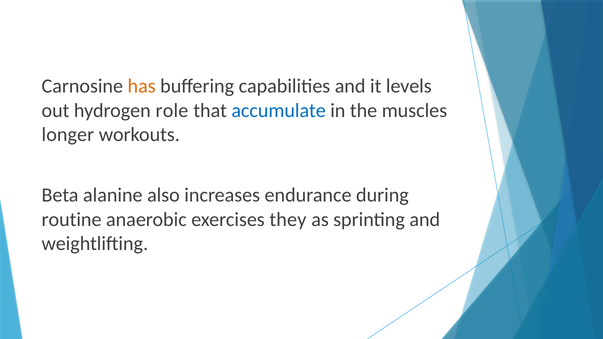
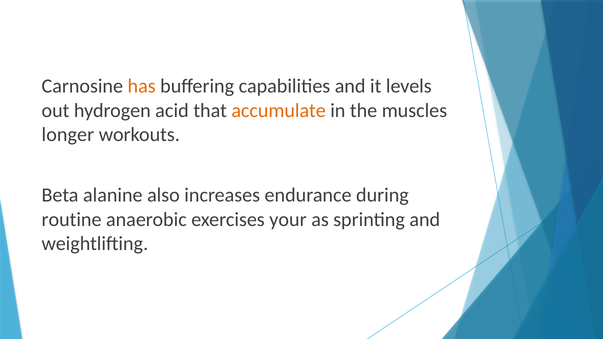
role: role -> acid
accumulate colour: blue -> orange
they: they -> your
